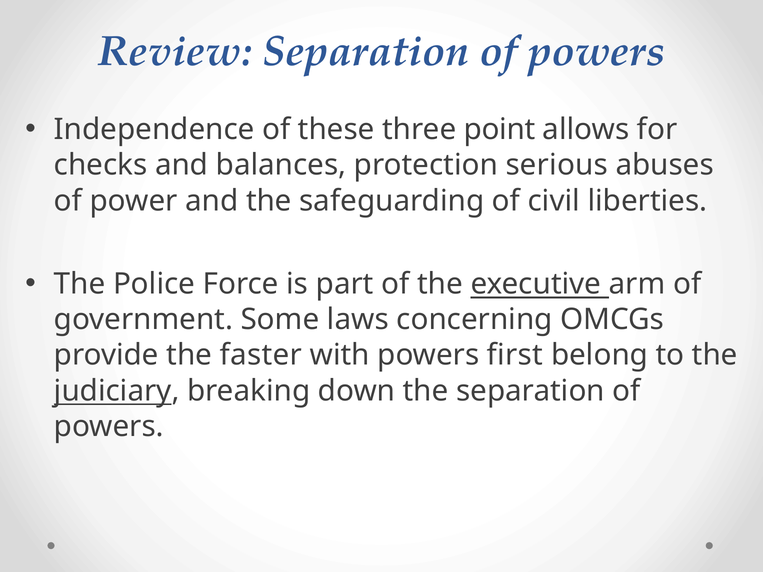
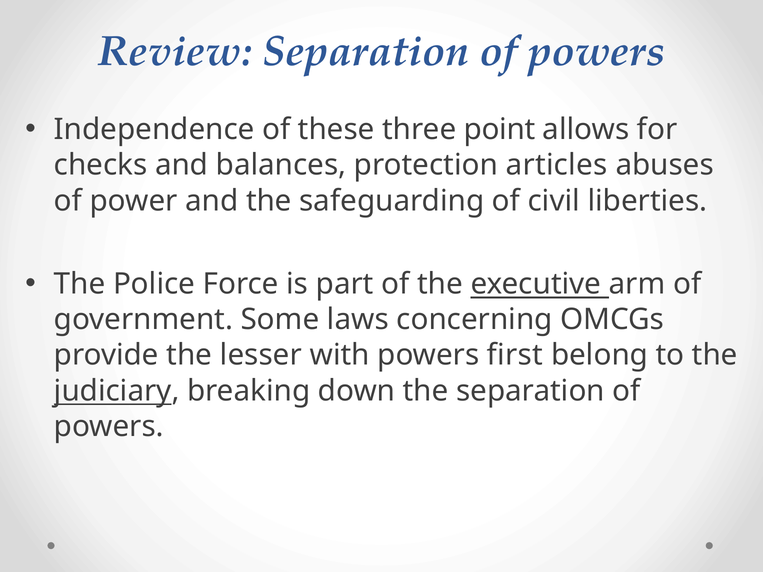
serious: serious -> articles
faster: faster -> lesser
